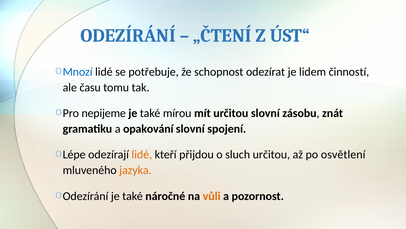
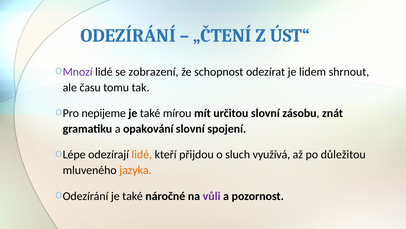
Mnozí colour: blue -> purple
potřebuje: potřebuje -> zobrazení
činností: činností -> shrnout
sluch určitou: určitou -> využívá
osvětlení: osvětlení -> důležitou
vůli colour: orange -> purple
